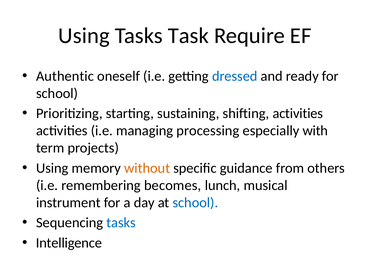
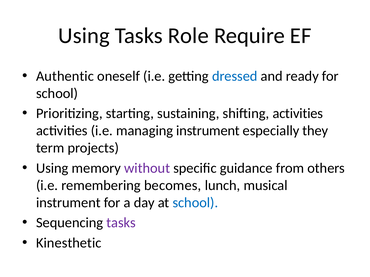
Task: Task -> Role
managing processing: processing -> instrument
with: with -> they
without colour: orange -> purple
tasks at (121, 223) colour: blue -> purple
Intelligence: Intelligence -> Kinesthetic
